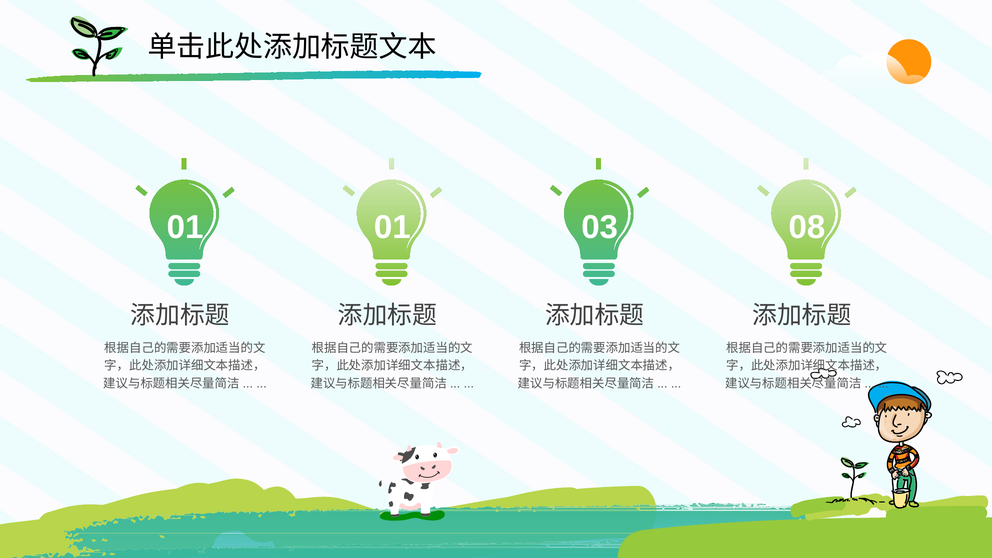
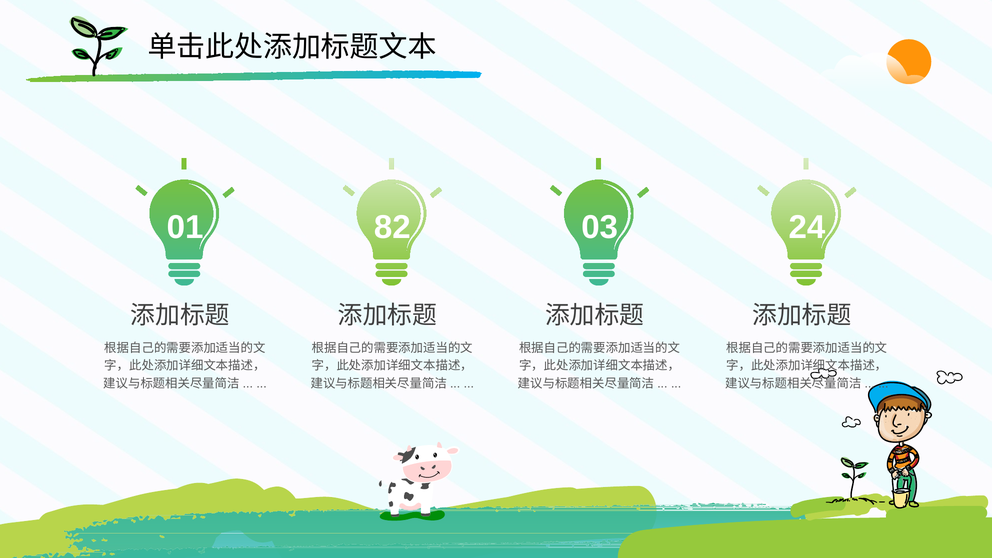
01 01: 01 -> 82
08: 08 -> 24
